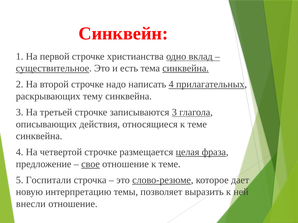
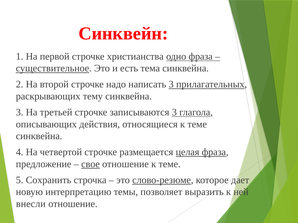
одно вклад: вклад -> фраза
синквейна at (186, 68) underline: present -> none
написать 4: 4 -> 3
Госпитали: Госпитали -> Сохранить
